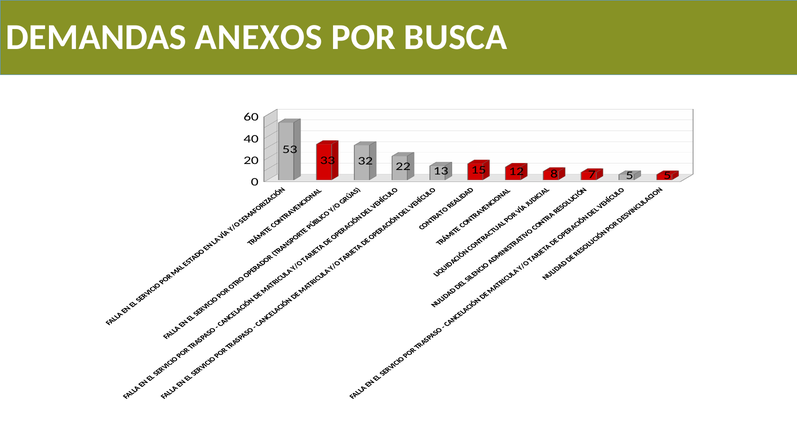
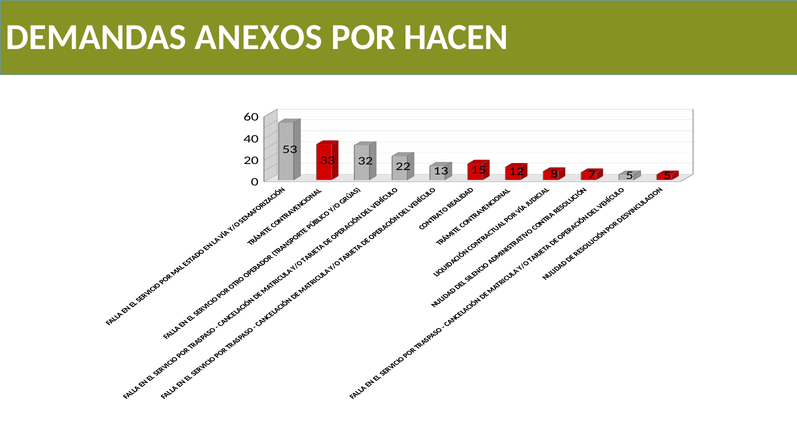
BUSCA: BUSCA -> HACEN
